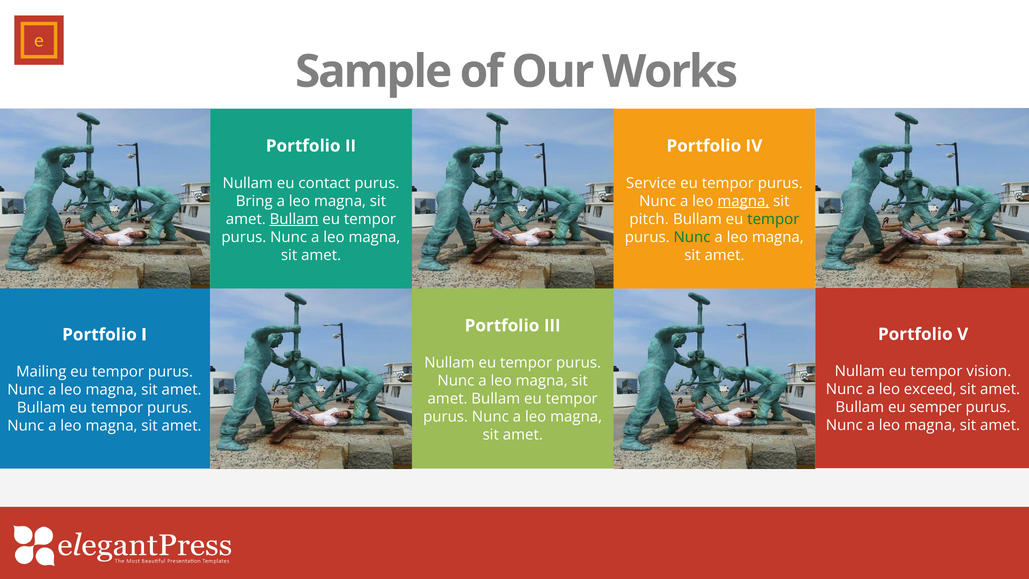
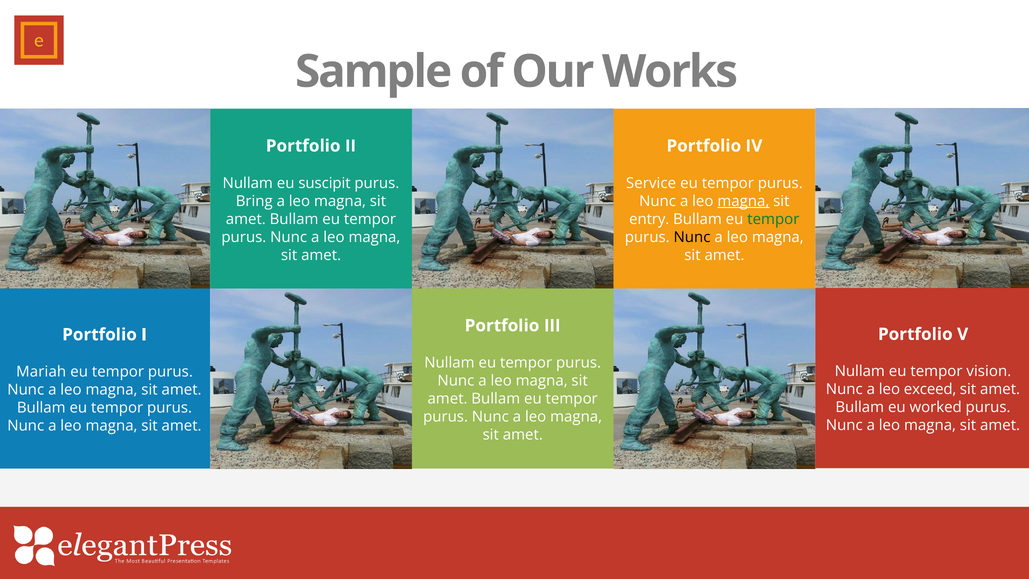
contact: contact -> suscipit
Bullam at (294, 219) underline: present -> none
pitch: pitch -> entry
Nunc at (692, 237) colour: green -> black
Mailing: Mailing -> Mariah
semper: semper -> worked
